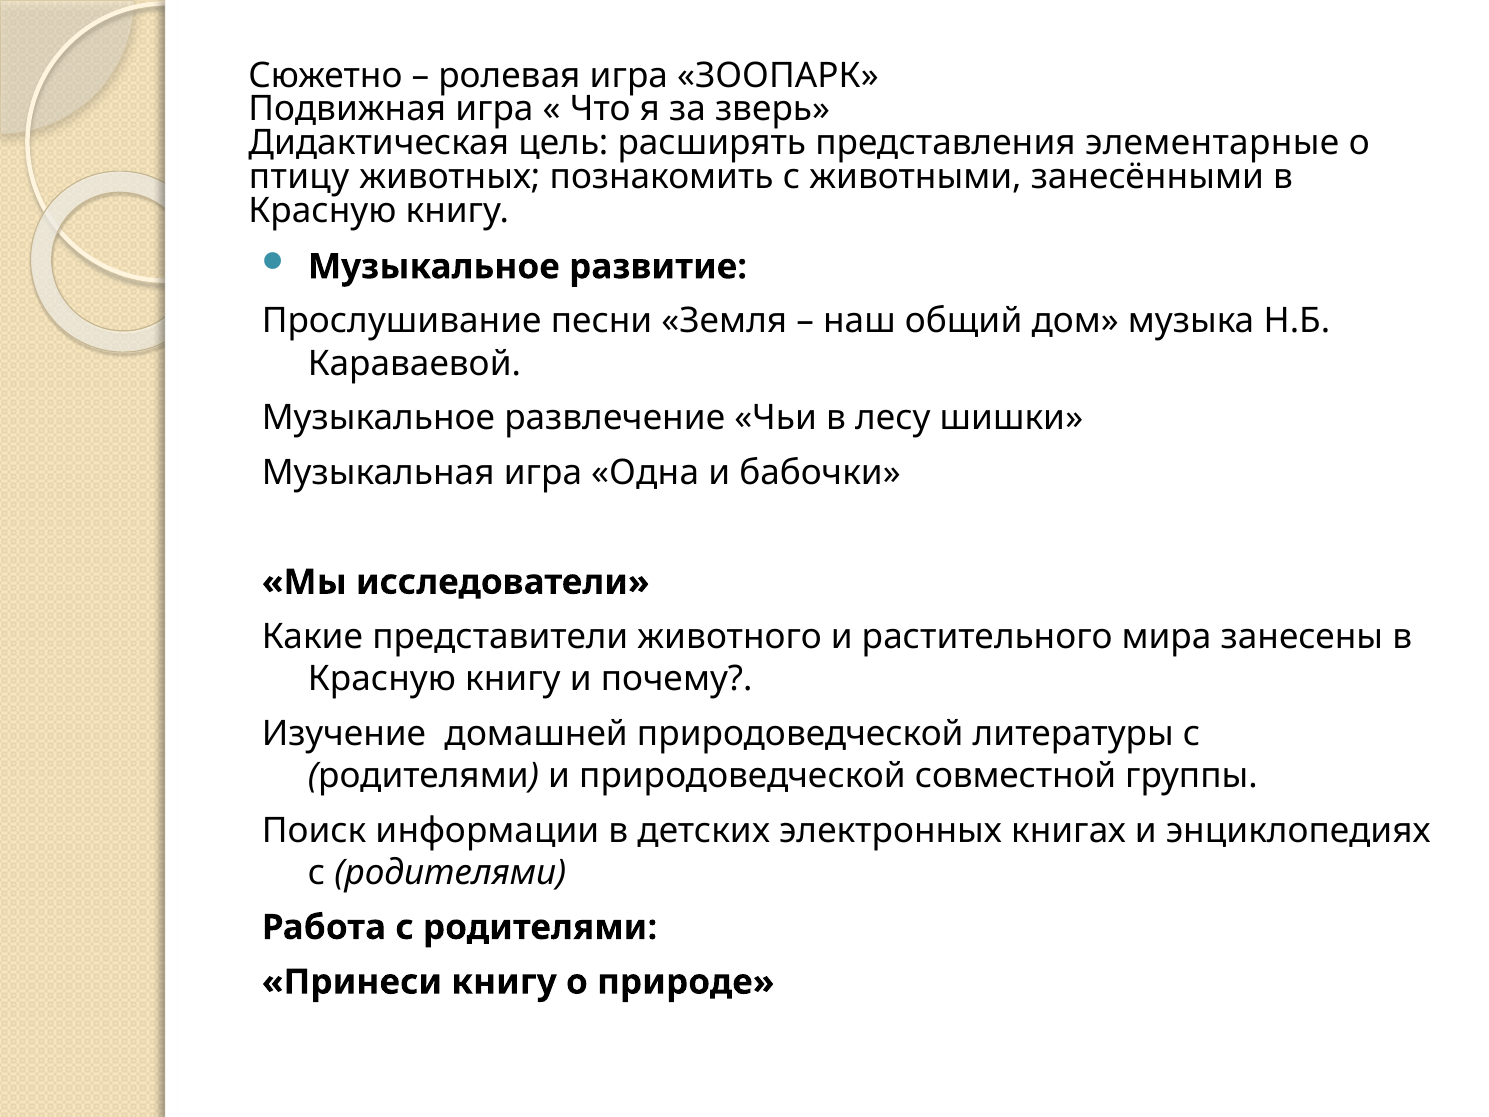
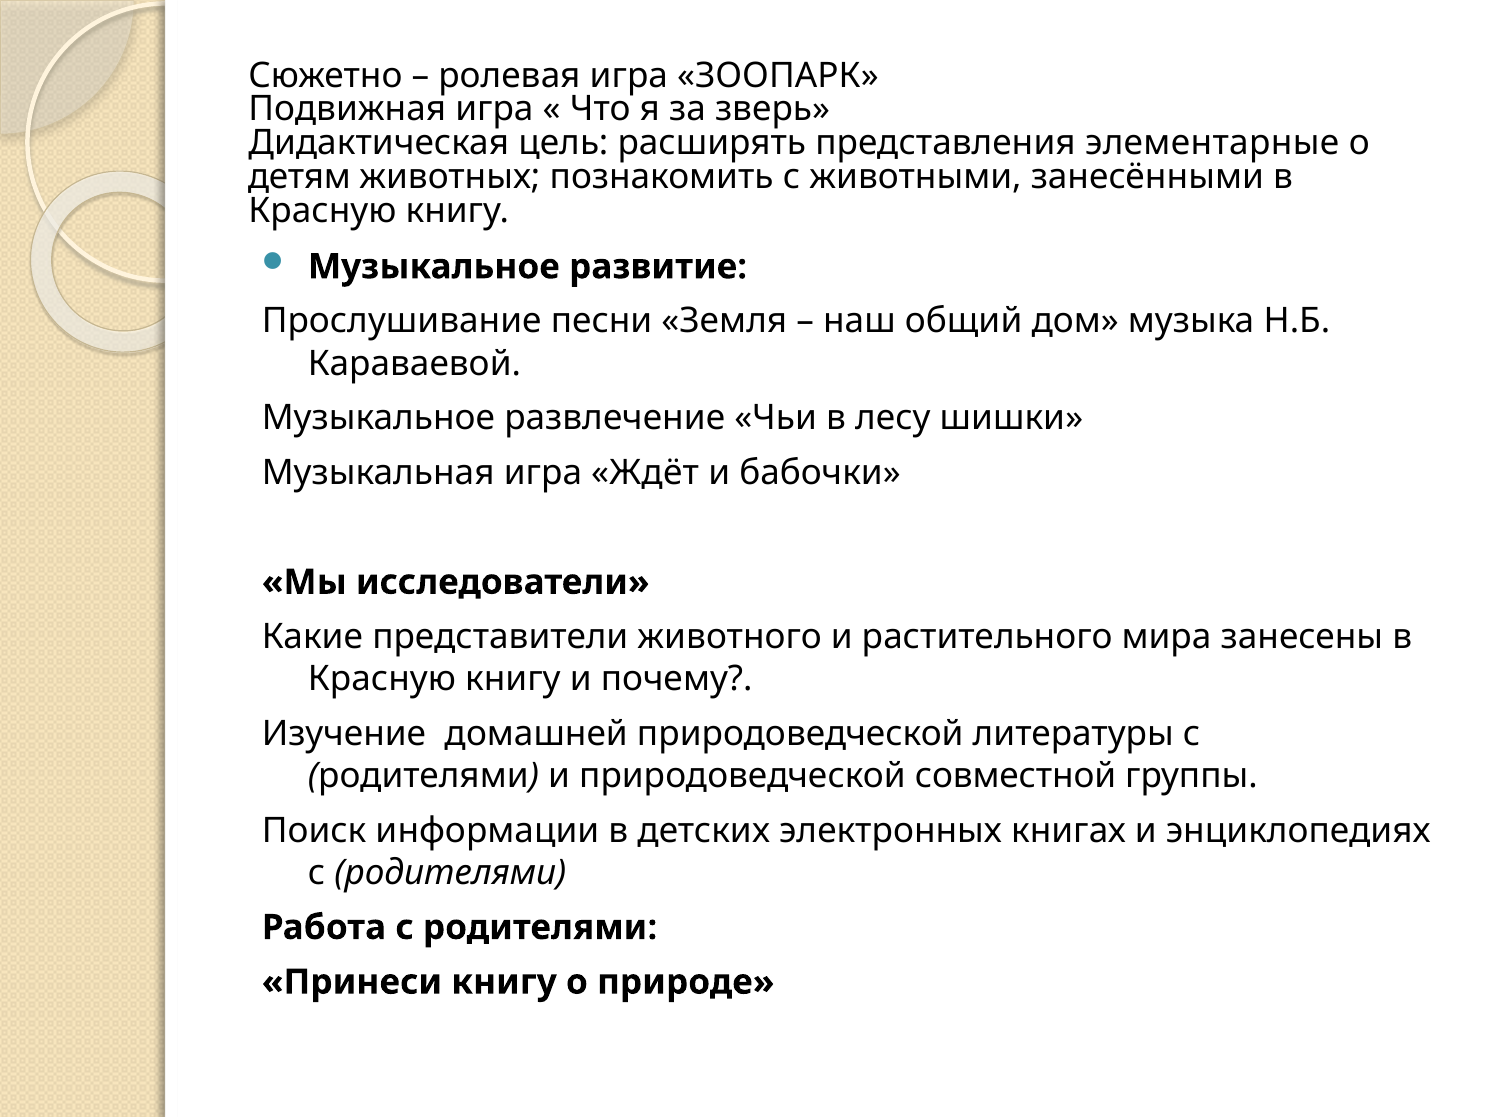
птицу: птицу -> детям
Одна: Одна -> Ждёт
